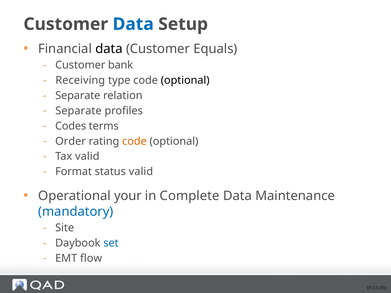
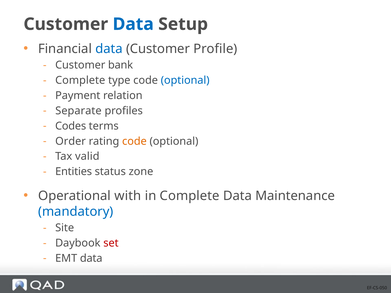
data at (109, 49) colour: black -> blue
Equals: Equals -> Profile
Receiving at (80, 80): Receiving -> Complete
optional at (185, 80) colour: black -> blue
Separate at (78, 96): Separate -> Payment
Format: Format -> Entities
status valid: valid -> zone
your: your -> with
set colour: blue -> red
EMT flow: flow -> data
